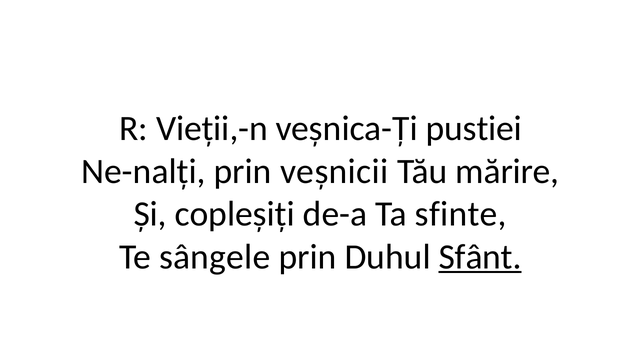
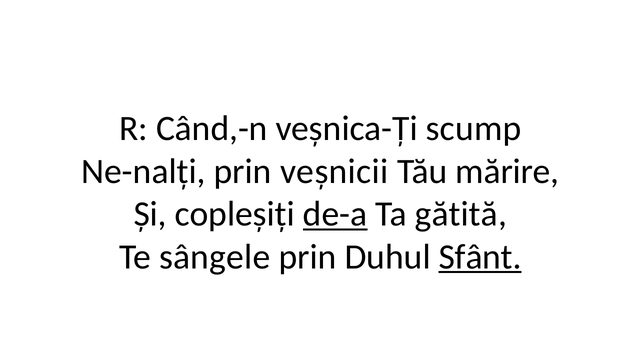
Vieții,-n: Vieții,-n -> Când,-n
pustiei: pustiei -> scump
de-a underline: none -> present
sfinte: sfinte -> gătită
